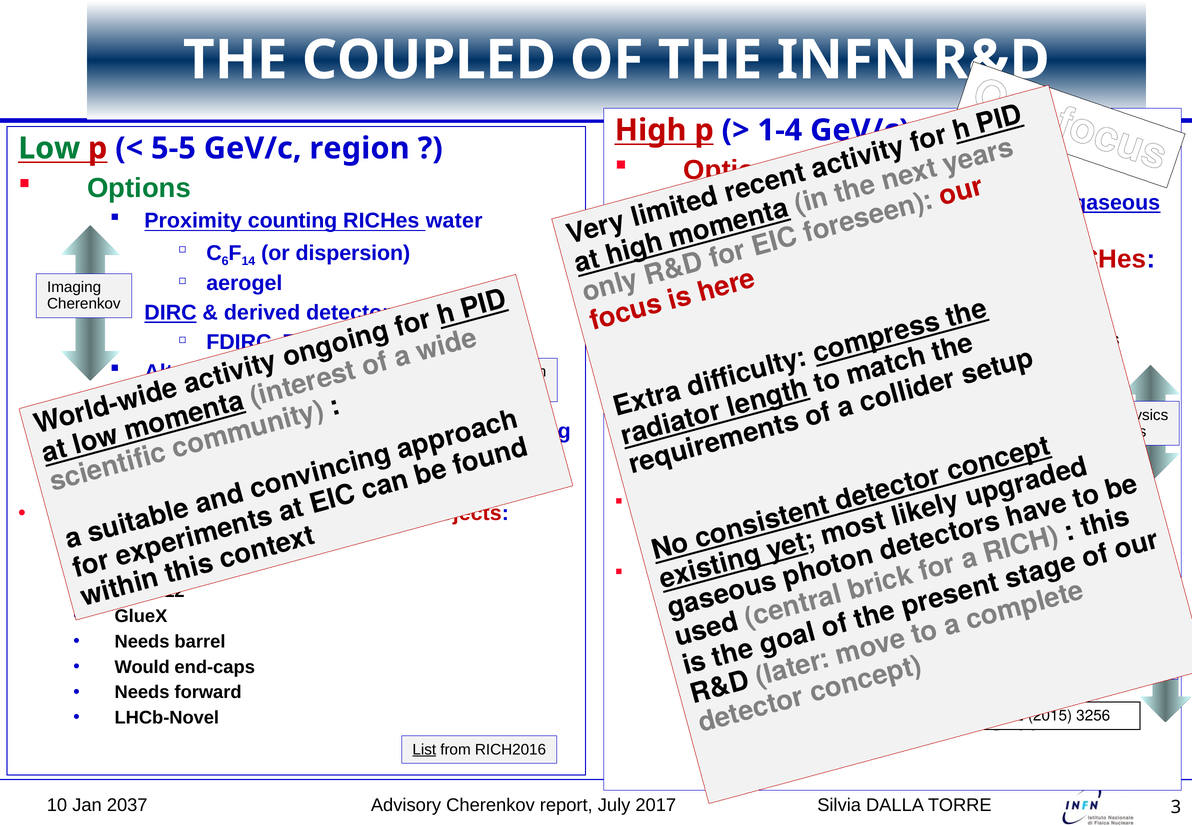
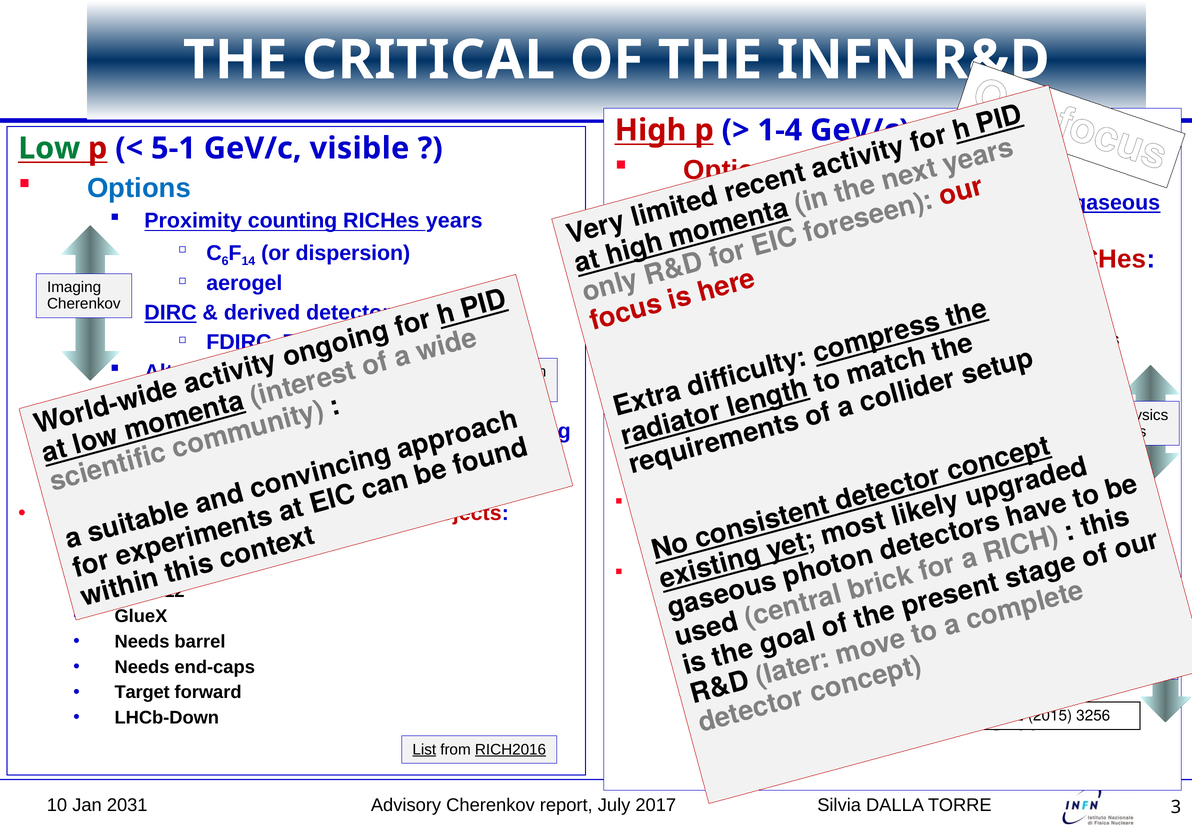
COUPLED: COUPLED -> CRITICAL
5-5: 5-5 -> 5-1
GeV/c region: region -> visible
Options colour: green -> blue
water: water -> years
Would at (142, 667): Would -> Needs
Needs at (142, 692): Needs -> Target
LHCb-Novel: LHCb-Novel -> LHCb-Down
RICH2016 underline: none -> present
2037: 2037 -> 2031
